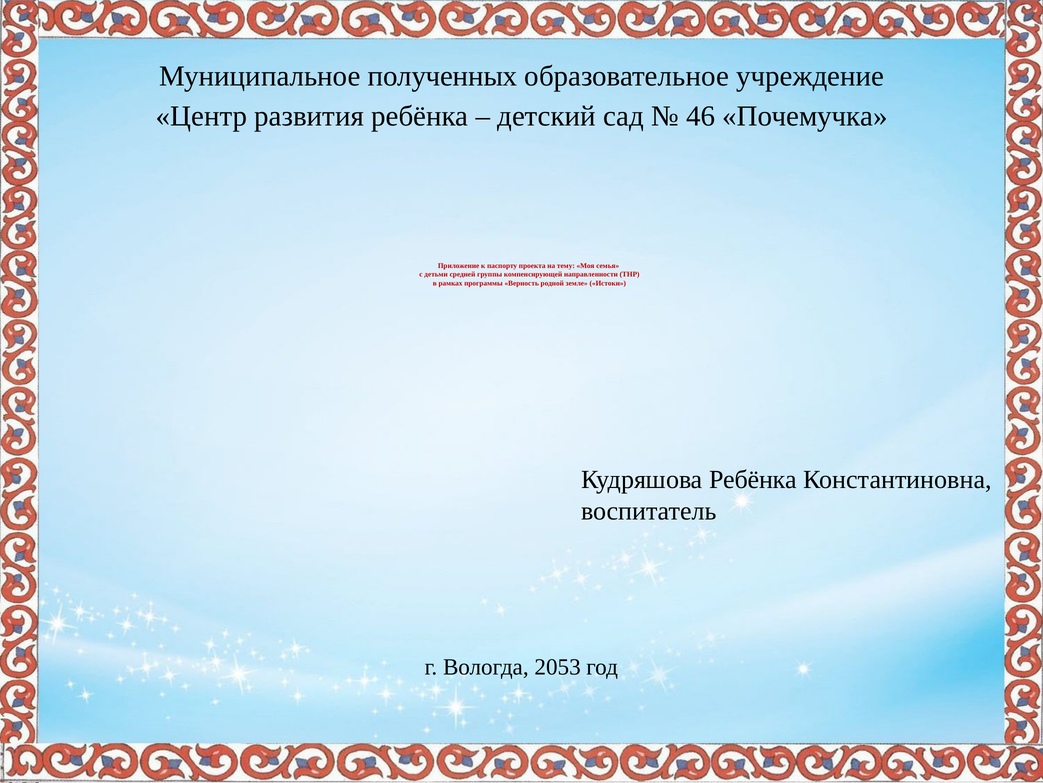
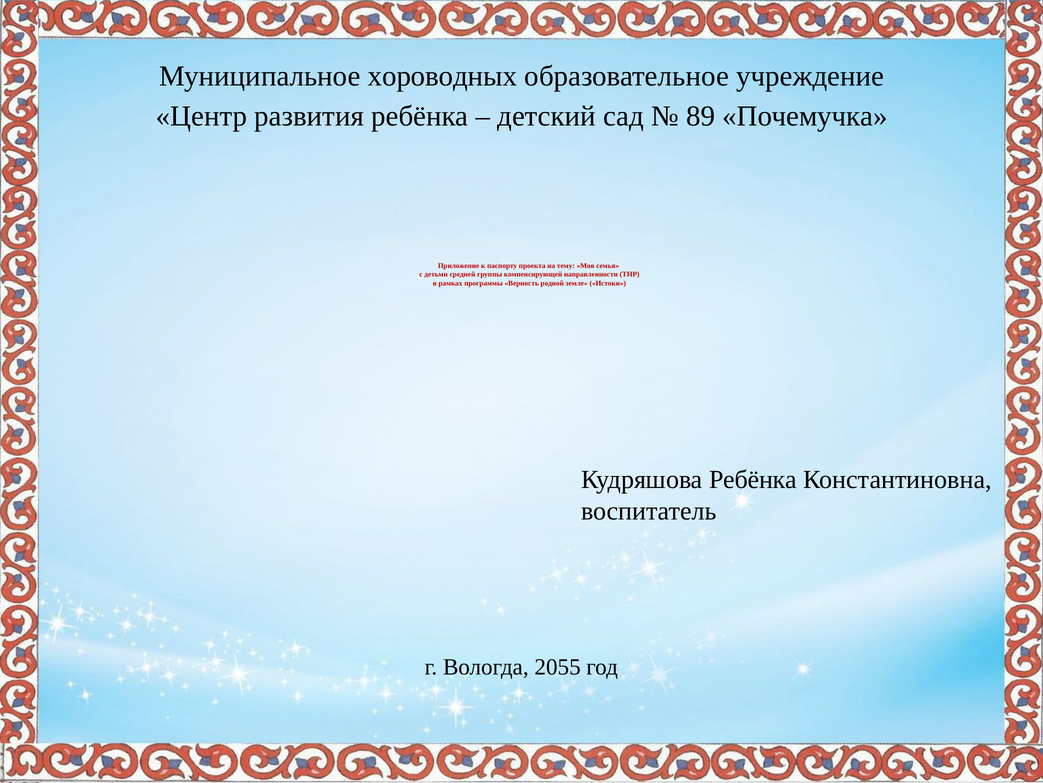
полученных: полученных -> хороводных
46: 46 -> 89
2053: 2053 -> 2055
